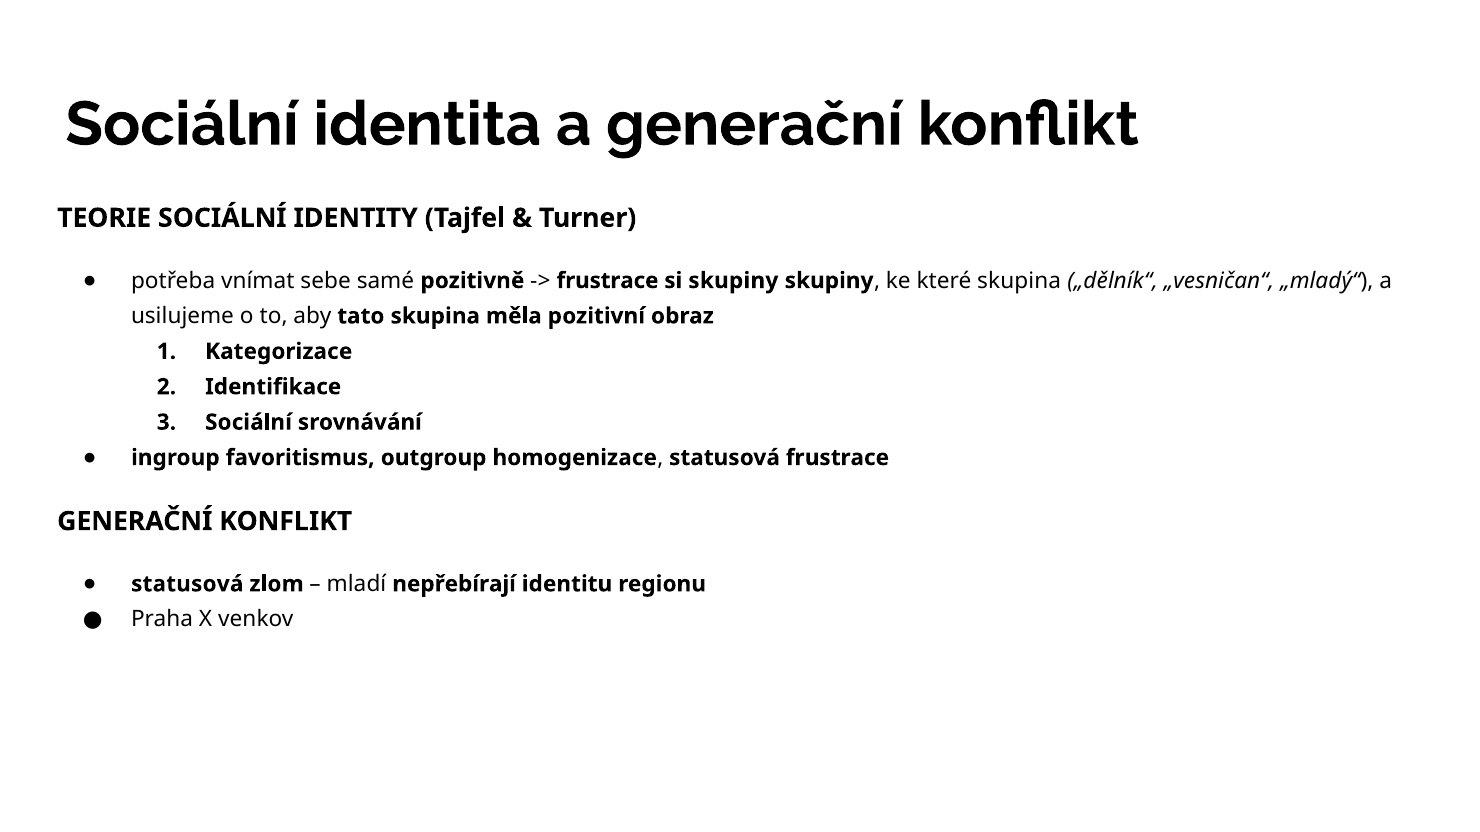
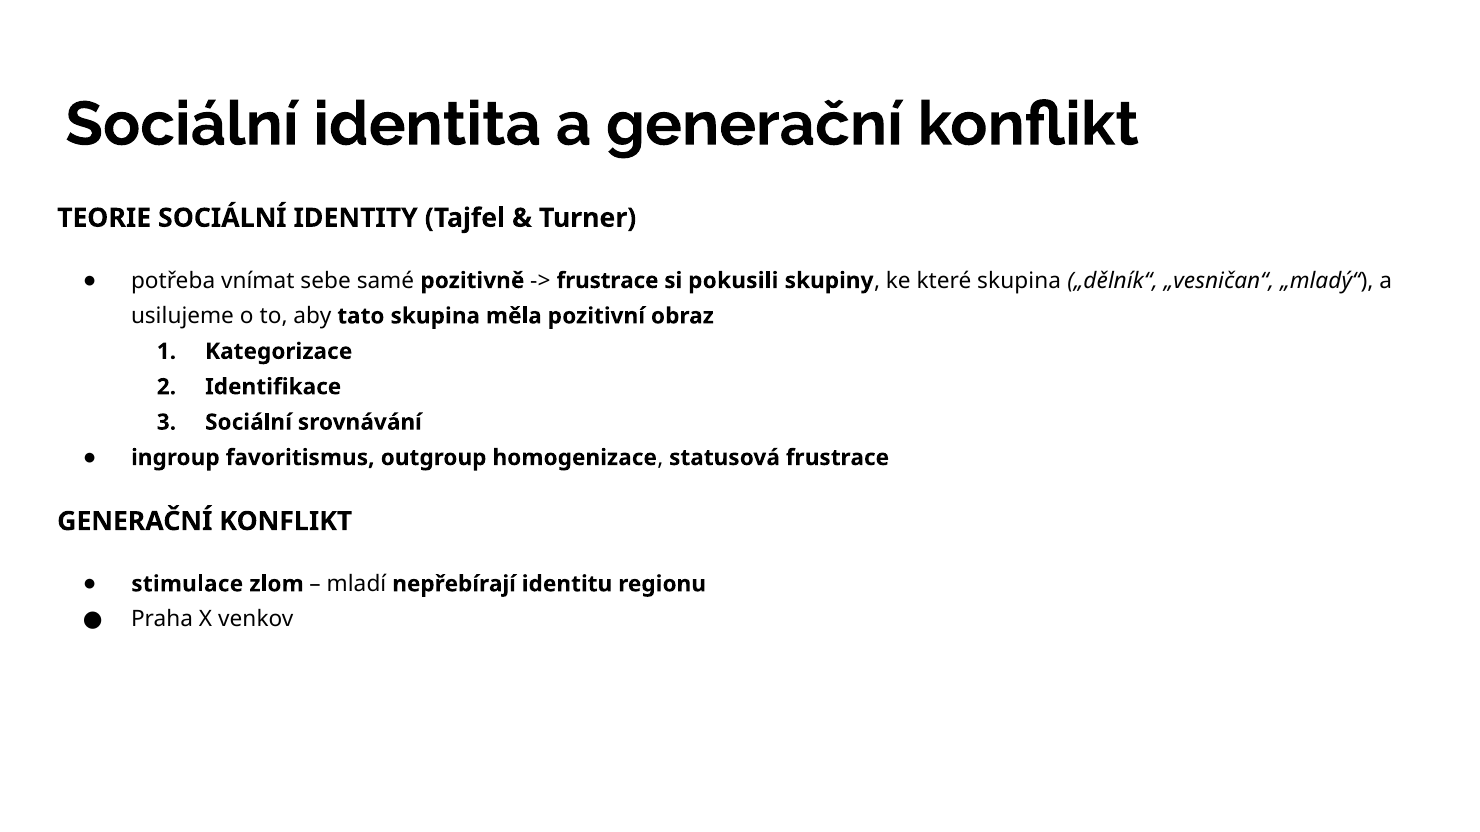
si skupiny: skupiny -> pokusili
statusová at (187, 584): statusová -> stimulace
